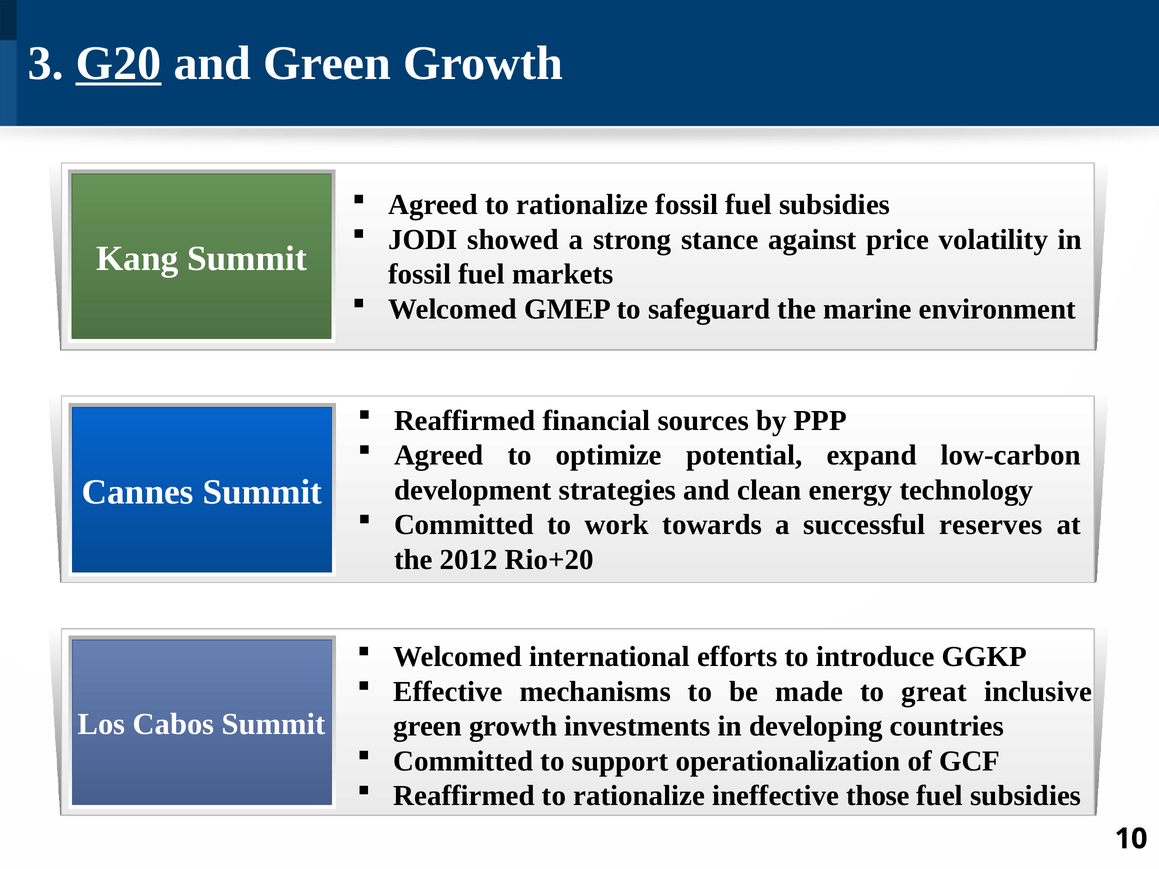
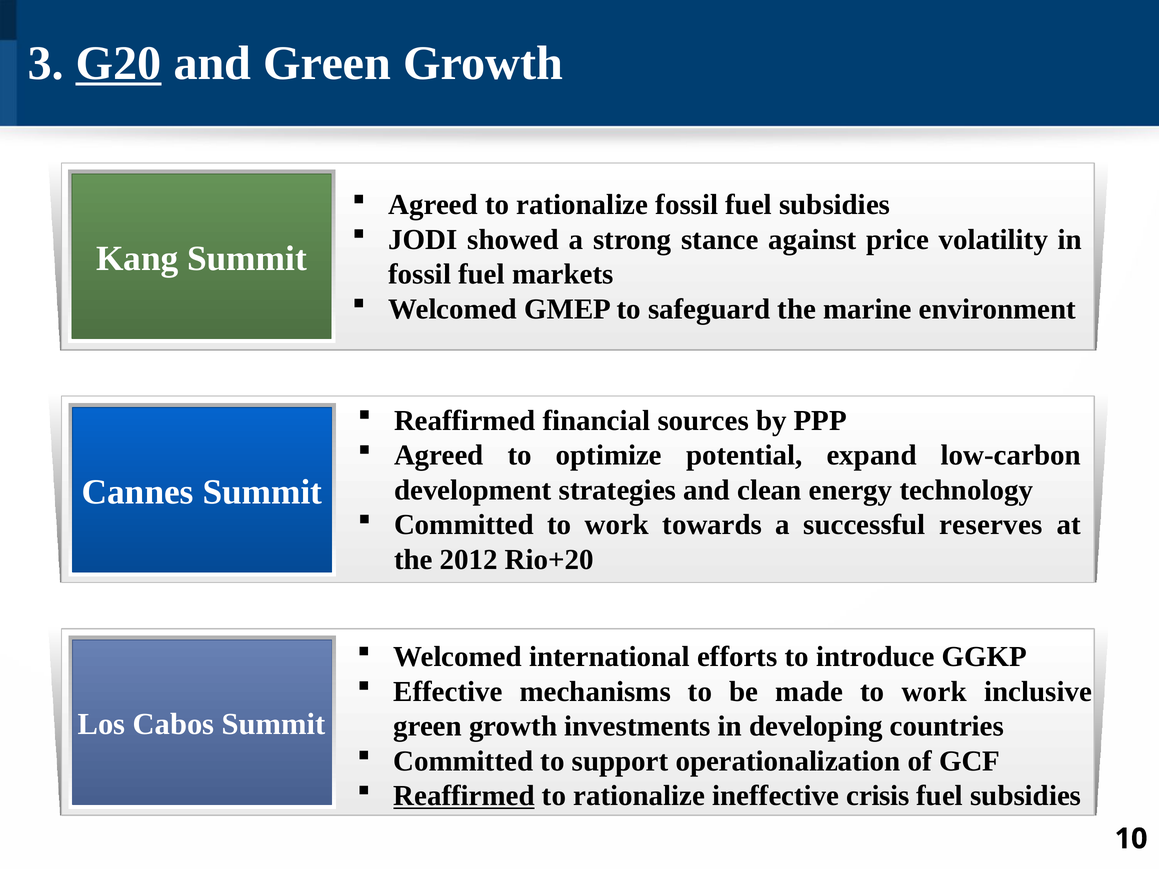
made to great: great -> work
Reaffirmed at (464, 796) underline: none -> present
those: those -> crisis
